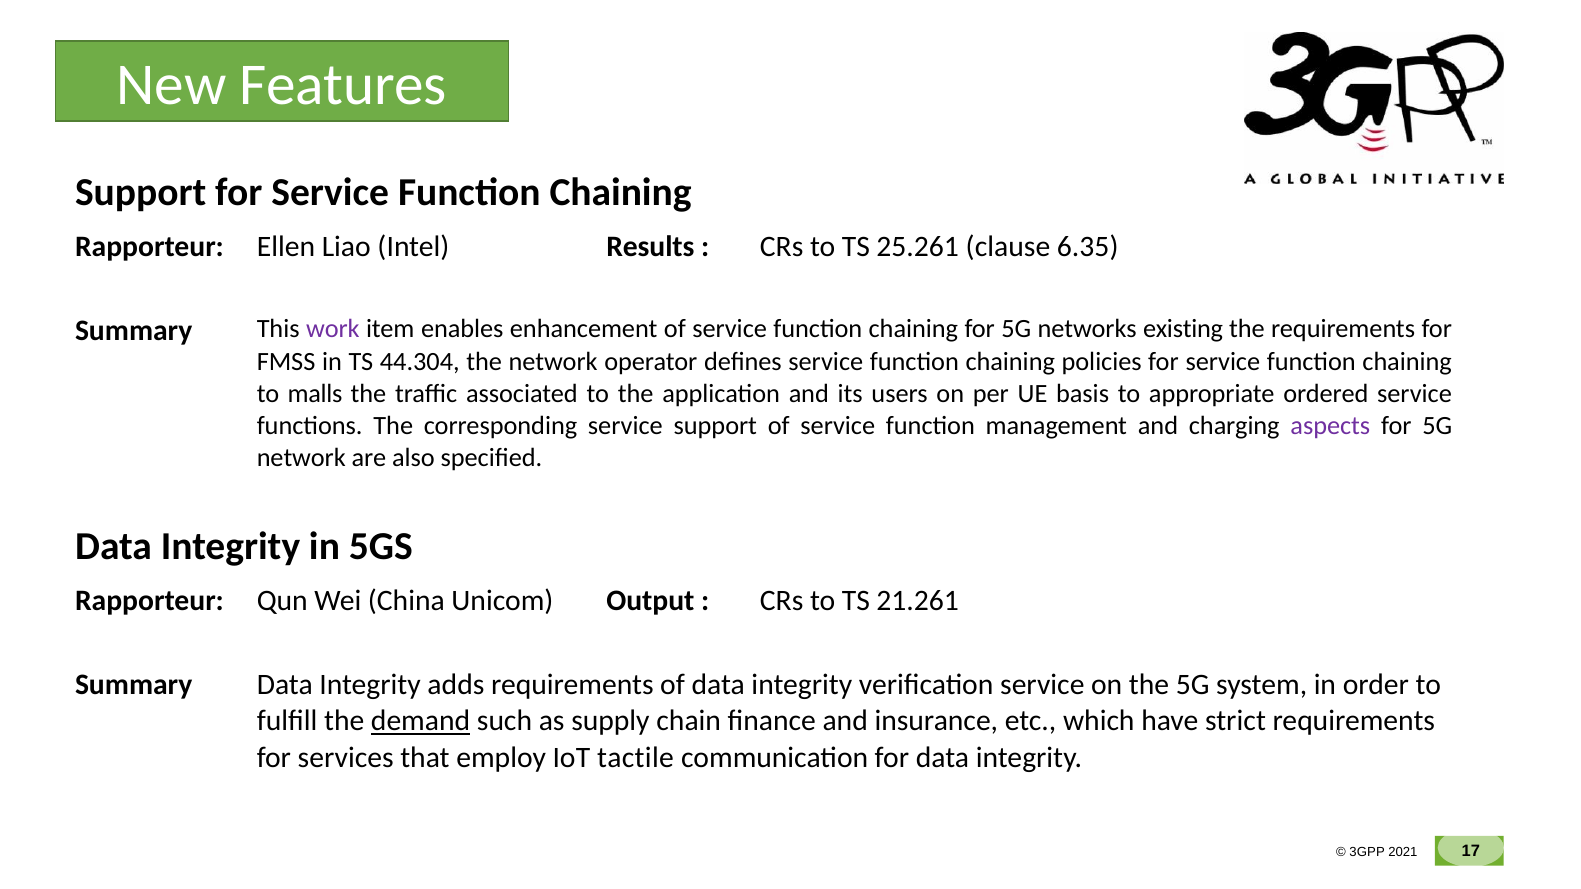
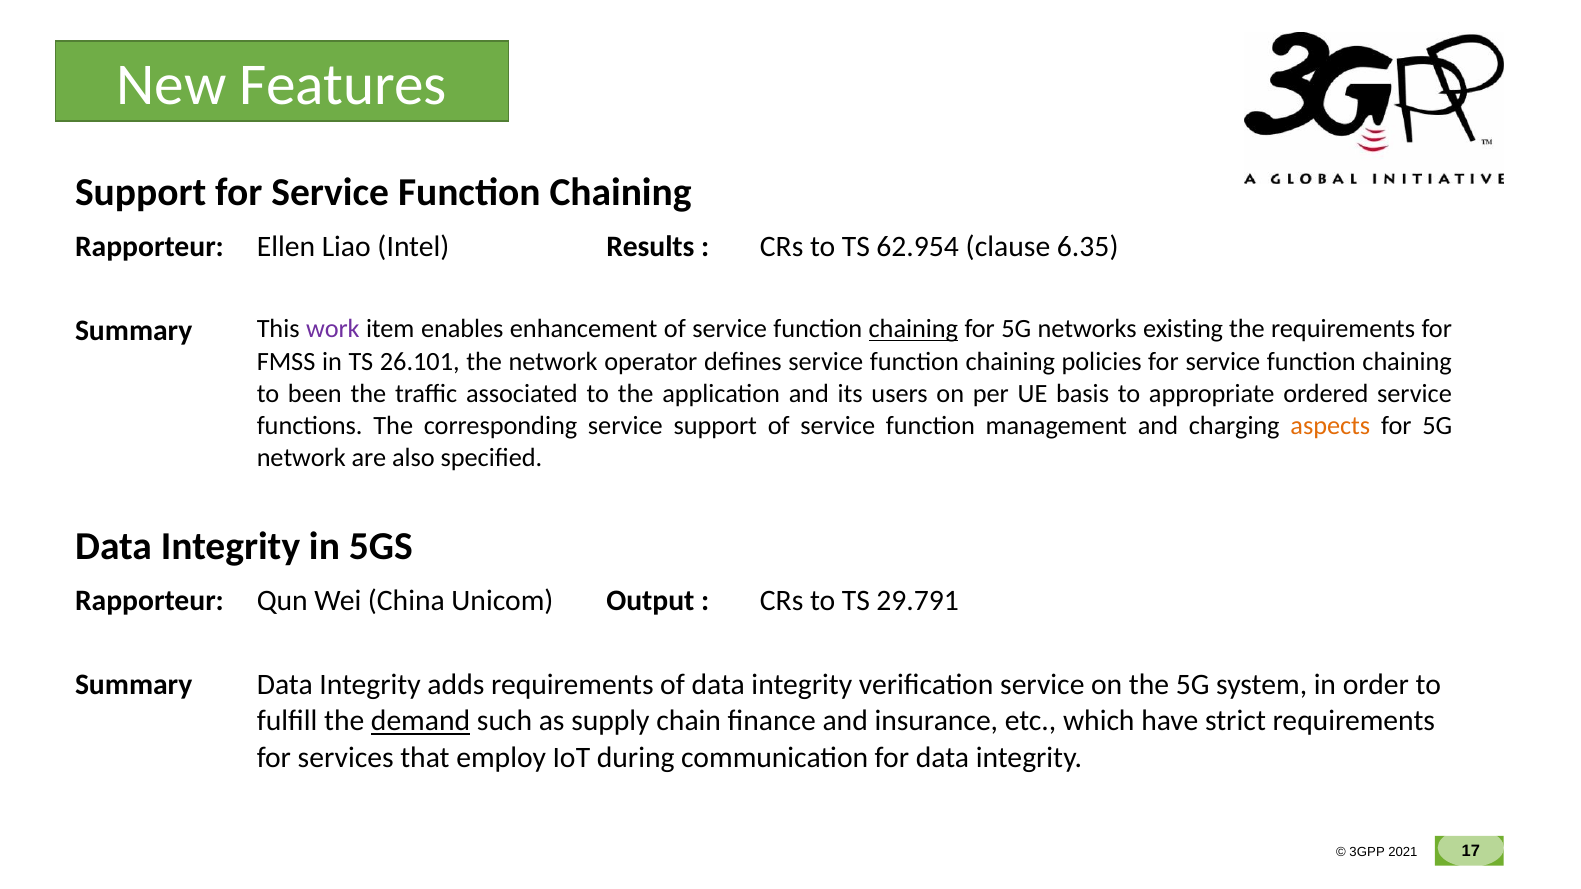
25.261: 25.261 -> 62.954
chaining at (913, 329) underline: none -> present
44.304: 44.304 -> 26.101
malls: malls -> been
aspects colour: purple -> orange
21.261: 21.261 -> 29.791
tactile: tactile -> during
